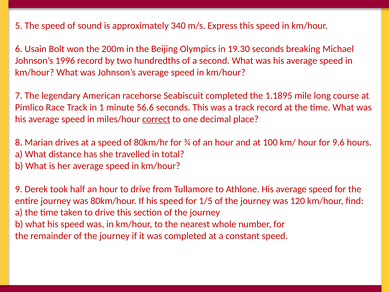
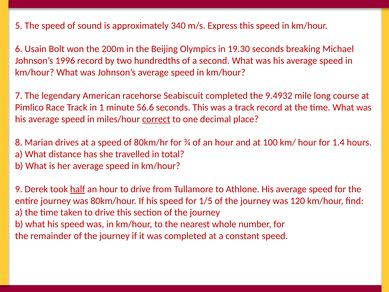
1.1895: 1.1895 -> 9.4932
9.6: 9.6 -> 1.4
half underline: none -> present
